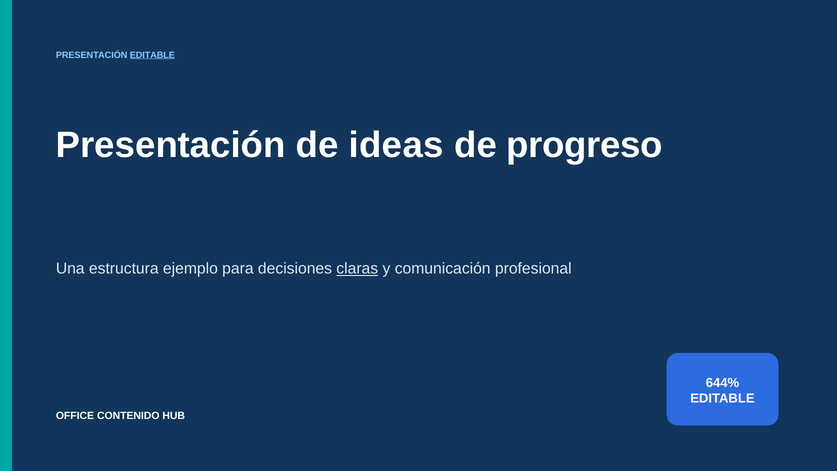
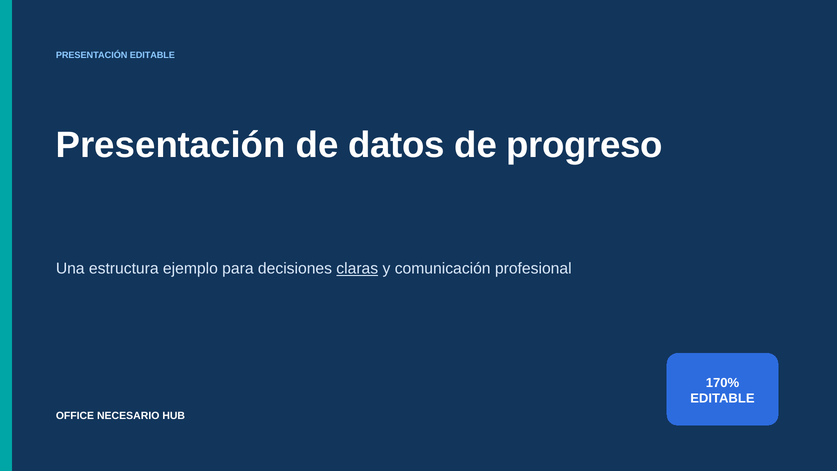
EDITABLE at (152, 55) underline: present -> none
ideas: ideas -> datos
644%: 644% -> 170%
CONTENIDO: CONTENIDO -> NECESARIO
